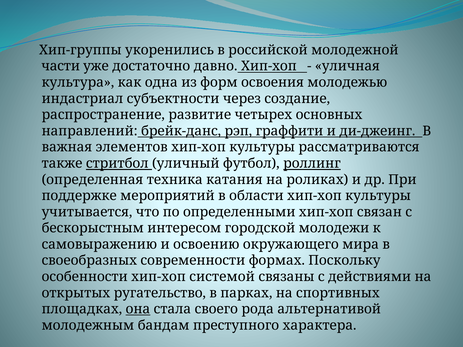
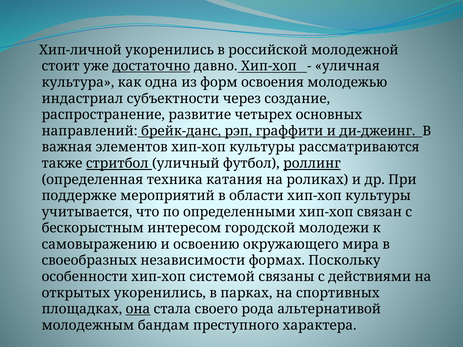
Хип-группы: Хип-группы -> Хип-личной
части: части -> стоит
достаточно underline: none -> present
современности: современности -> независимости
открытых ругательство: ругательство -> укоренились
